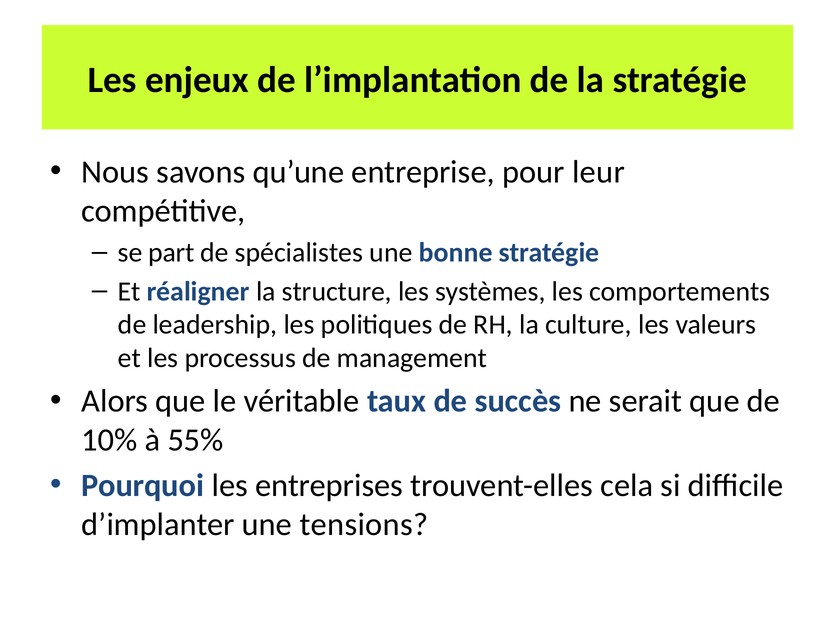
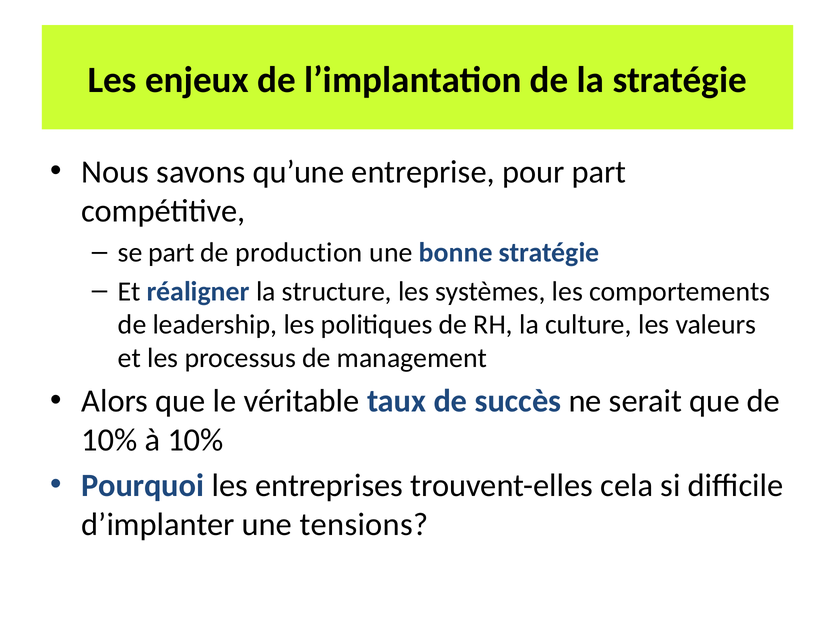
pour leur: leur -> part
spécialistes: spécialistes -> production
à 55%: 55% -> 10%
